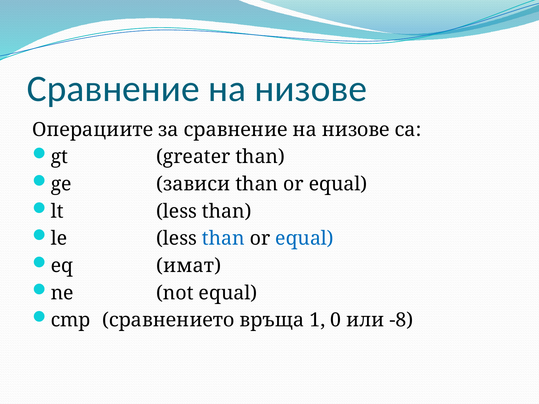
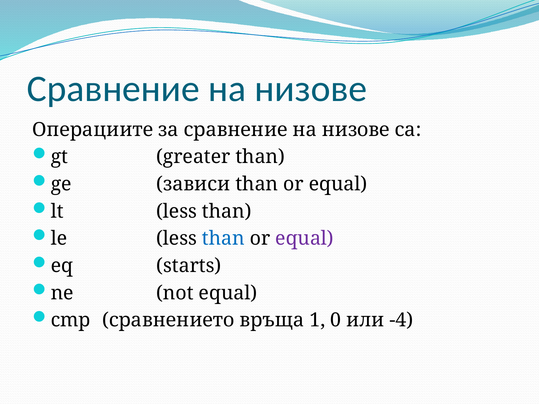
equal at (305, 239) colour: blue -> purple
имат: имат -> starts
-8: -8 -> -4
